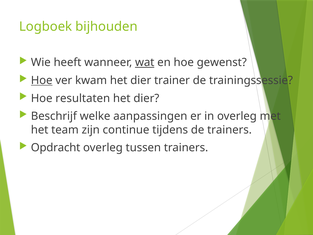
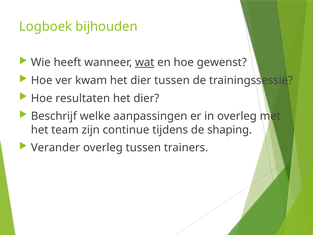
Hoe at (42, 80) underline: present -> none
dier trainer: trainer -> tussen
de trainers: trainers -> shaping
Opdracht: Opdracht -> Verander
